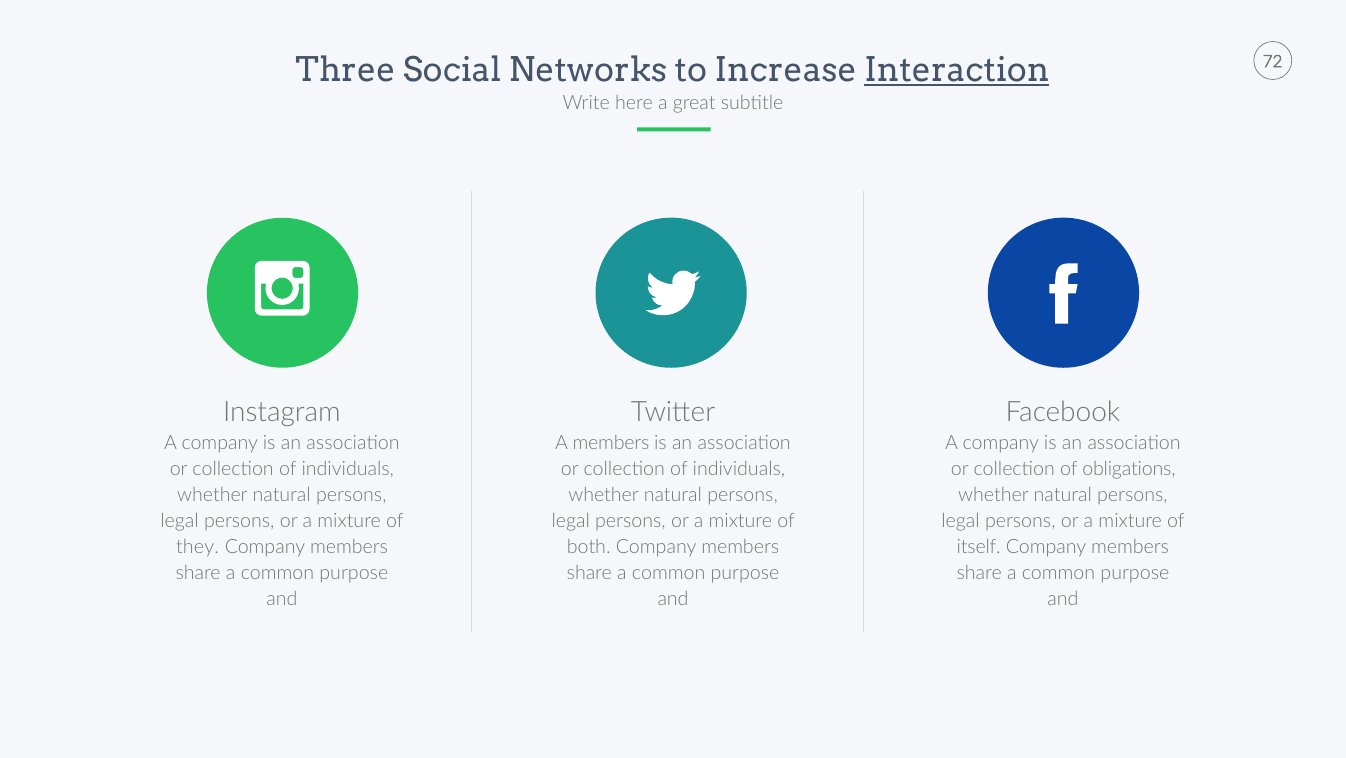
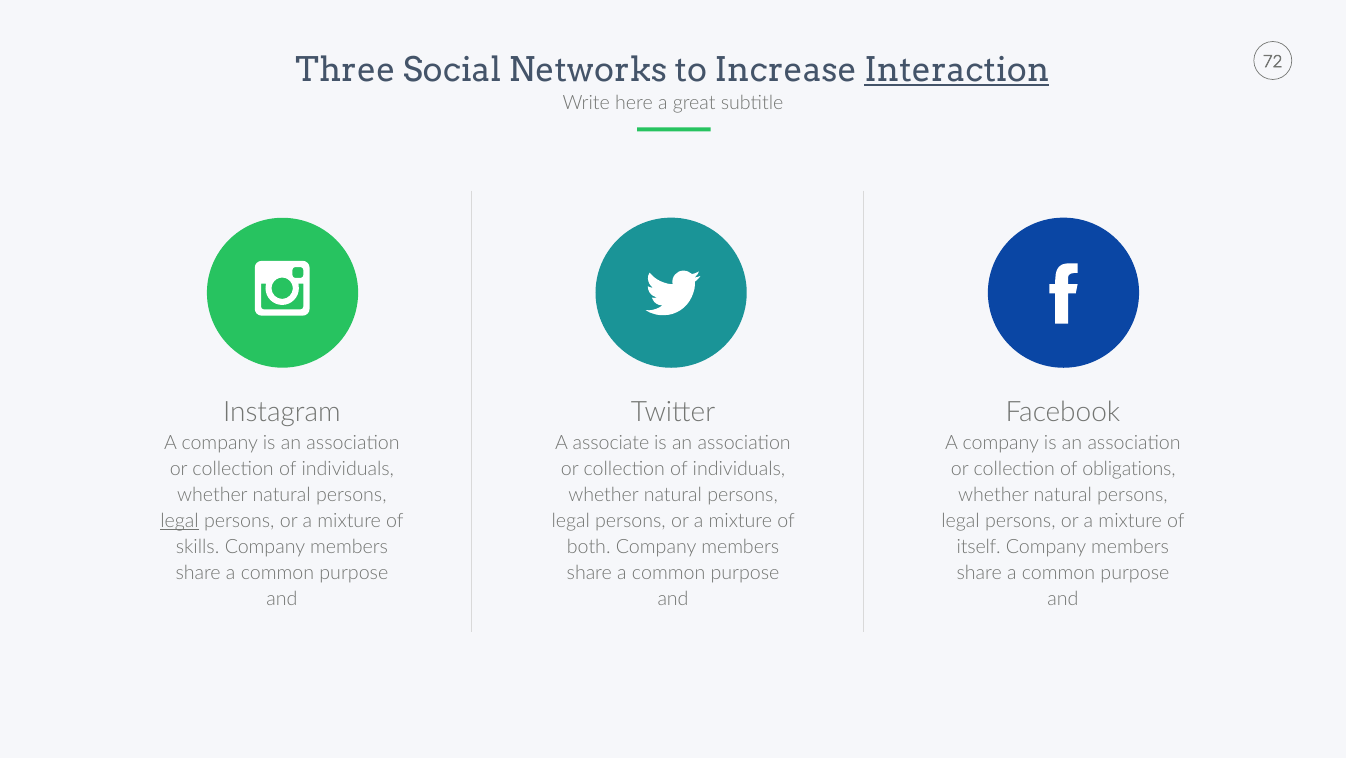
A members: members -> associate
legal at (180, 520) underline: none -> present
they: they -> skills
